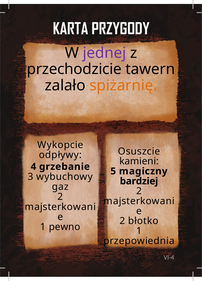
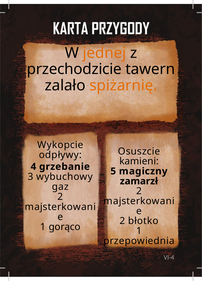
jednej colour: purple -> orange
bardziej: bardziej -> zamarzł
pewno: pewno -> gorąco
